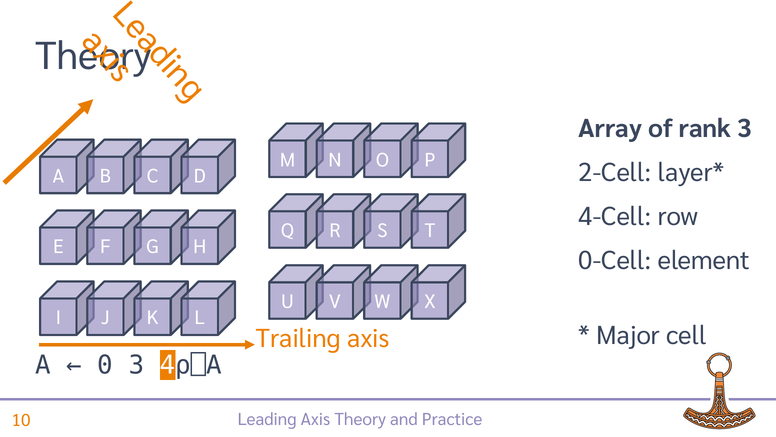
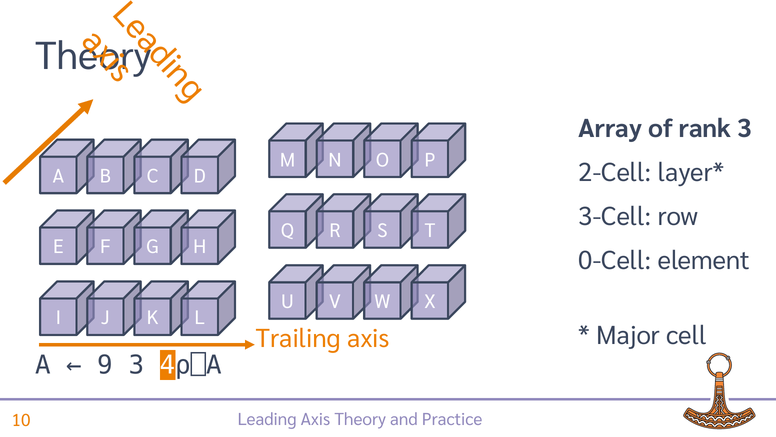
4-Cell: 4-Cell -> 3-Cell
0: 0 -> 9
